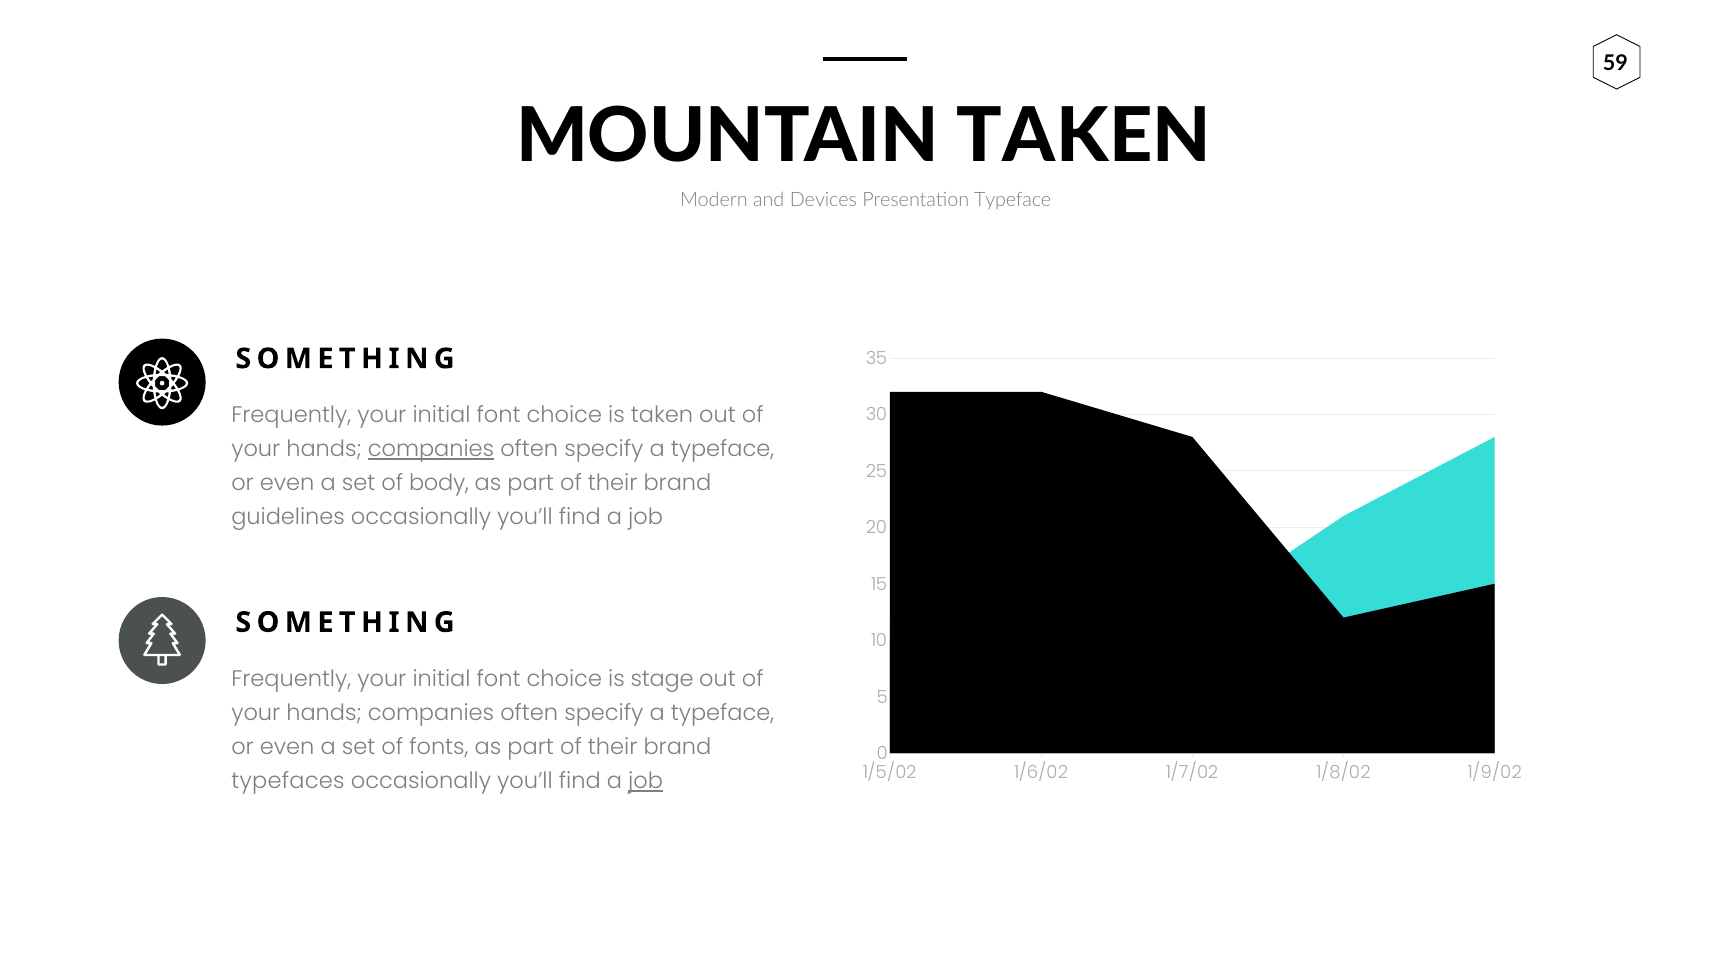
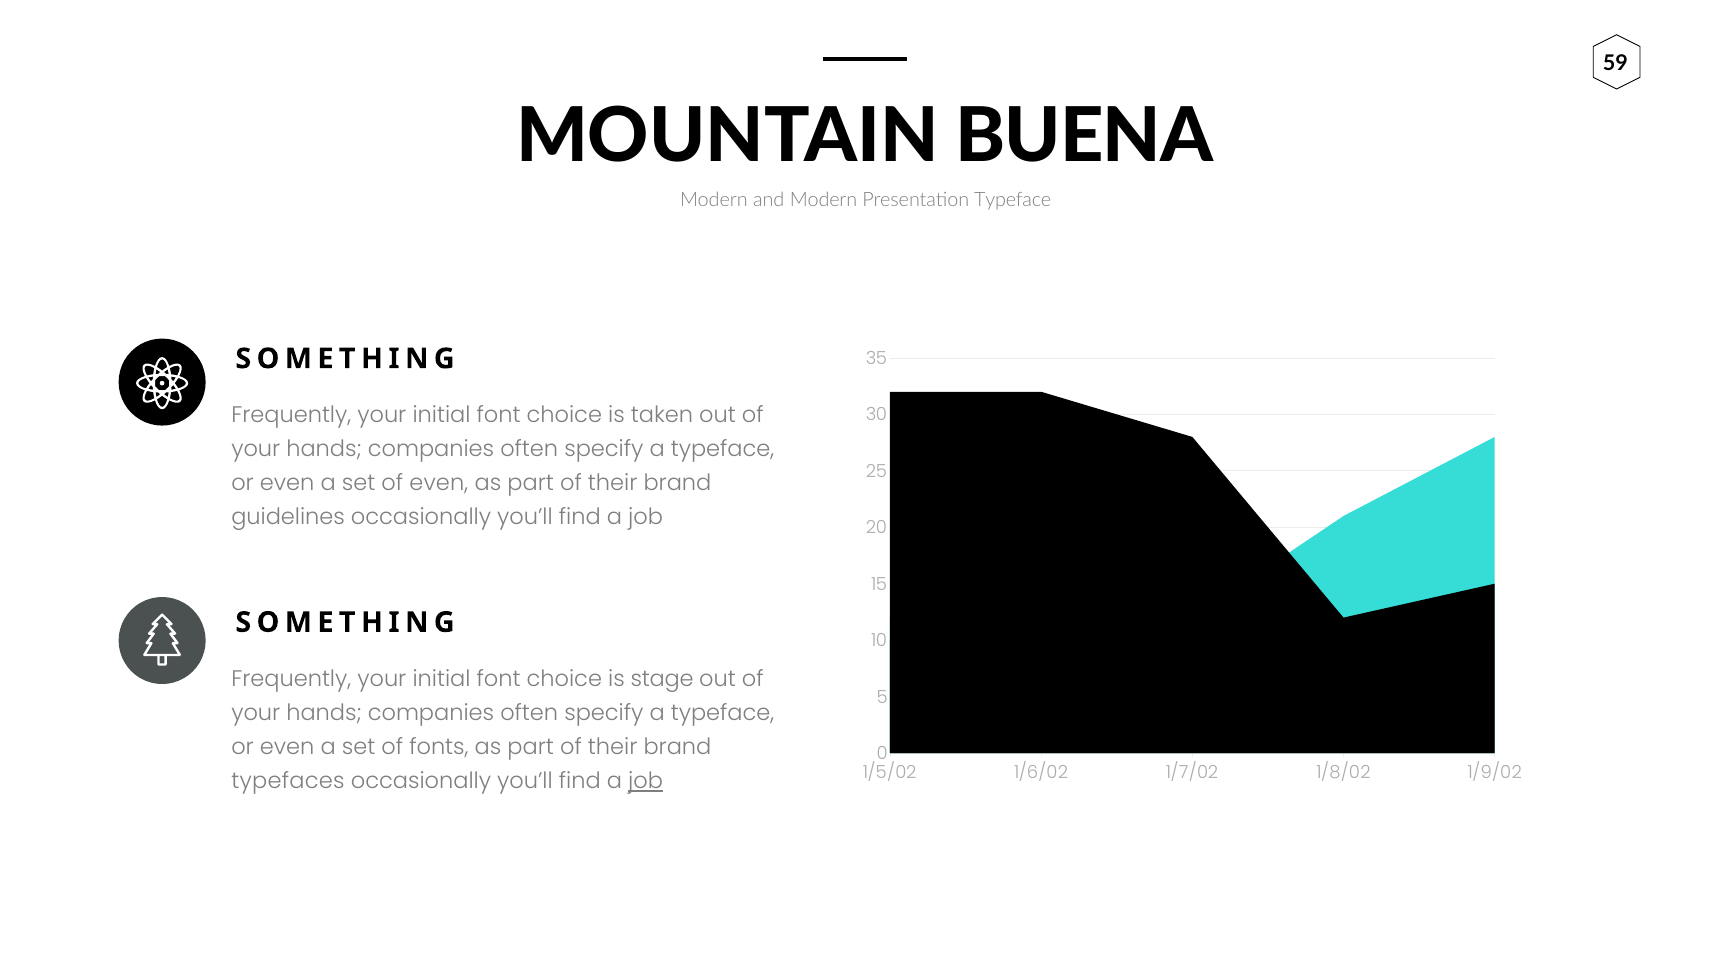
MOUNTAIN TAKEN: TAKEN -> BUENA
and Devices: Devices -> Modern
companies at (431, 449) underline: present -> none
of body: body -> even
